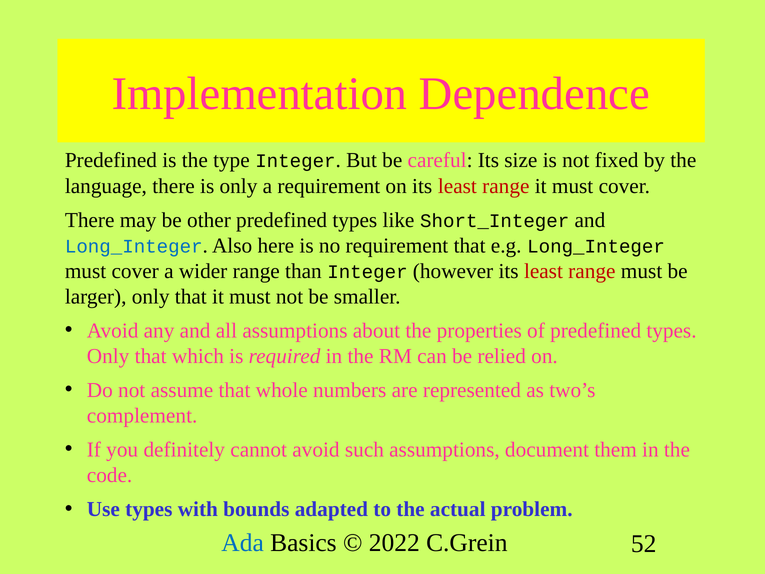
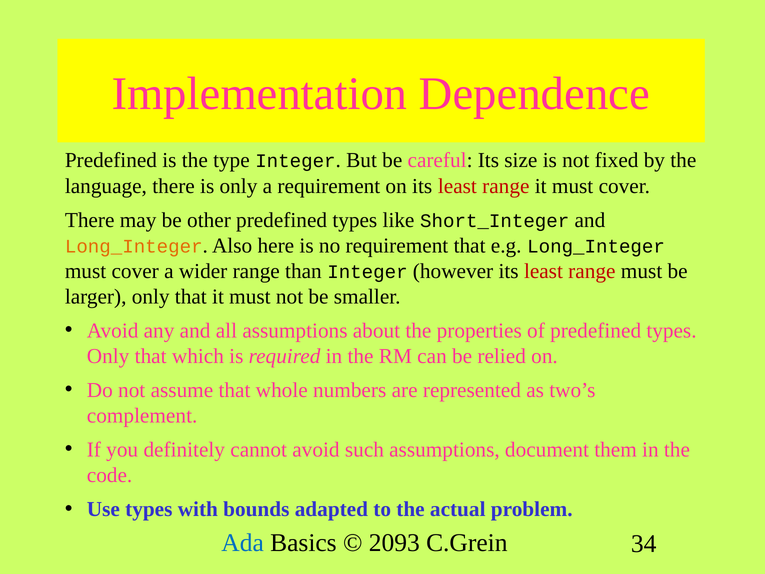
Long_Integer at (134, 246) colour: blue -> orange
2022: 2022 -> 2093
52: 52 -> 34
